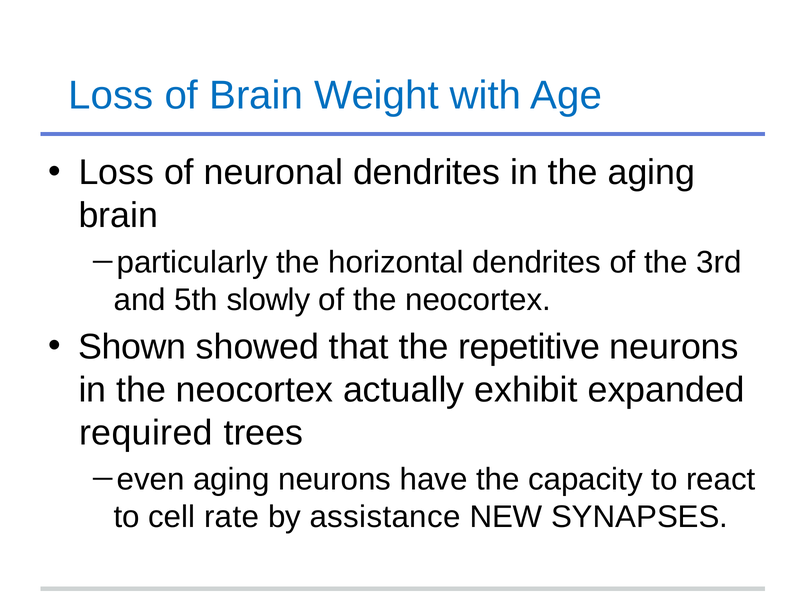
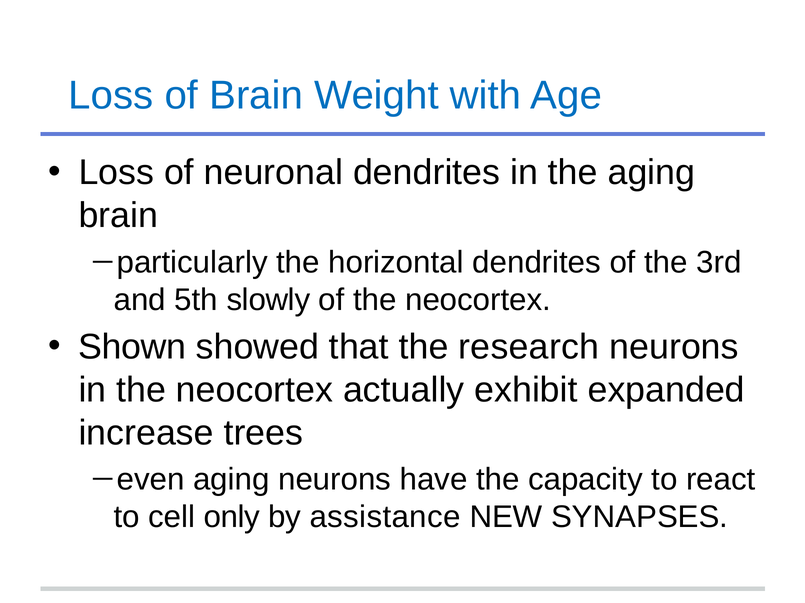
repetitive: repetitive -> research
required: required -> increase
rate: rate -> only
